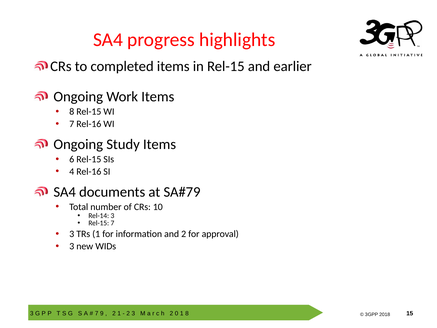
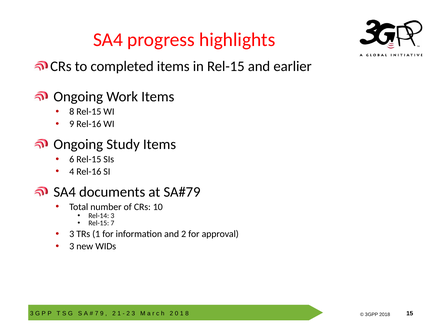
7 at (72, 124): 7 -> 9
